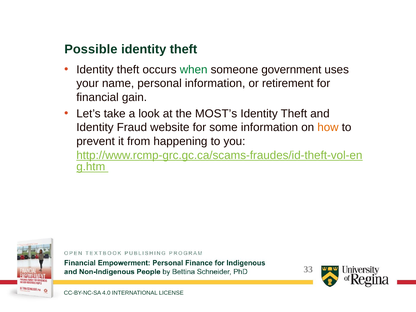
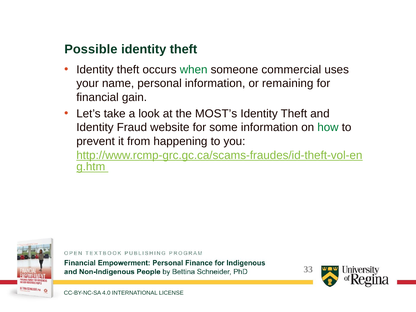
government: government -> commercial
retirement: retirement -> remaining
how colour: orange -> green
